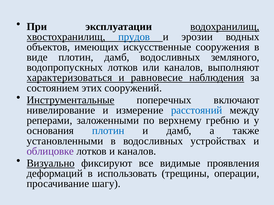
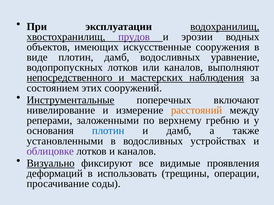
прудов colour: blue -> purple
земляного: земляного -> уравнение
характеризоваться: характеризоваться -> непосредственного
равновесие: равновесие -> мастерских
расстояний colour: blue -> orange
шагу: шагу -> соды
